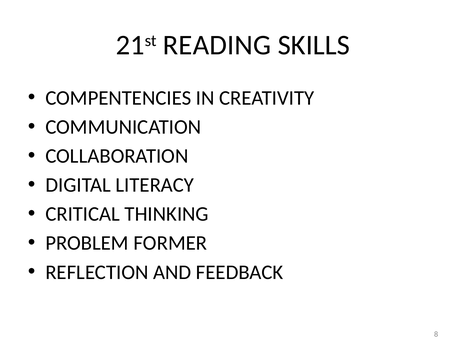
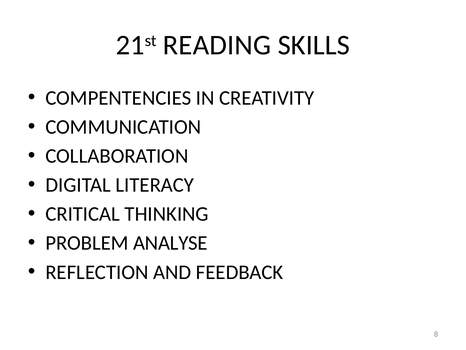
FORMER: FORMER -> ANALYSE
